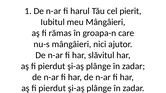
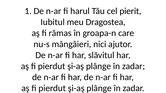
meu Mângâieri: Mângâieri -> Dragostea
